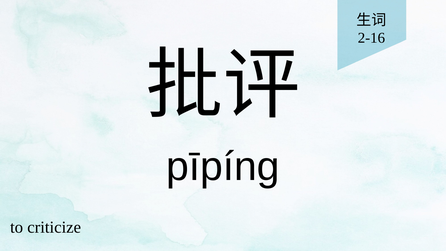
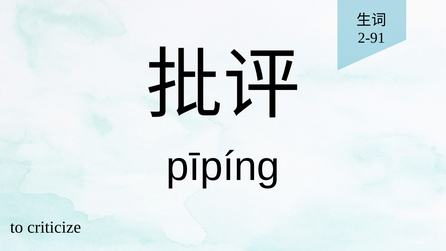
2-16: 2-16 -> 2-91
